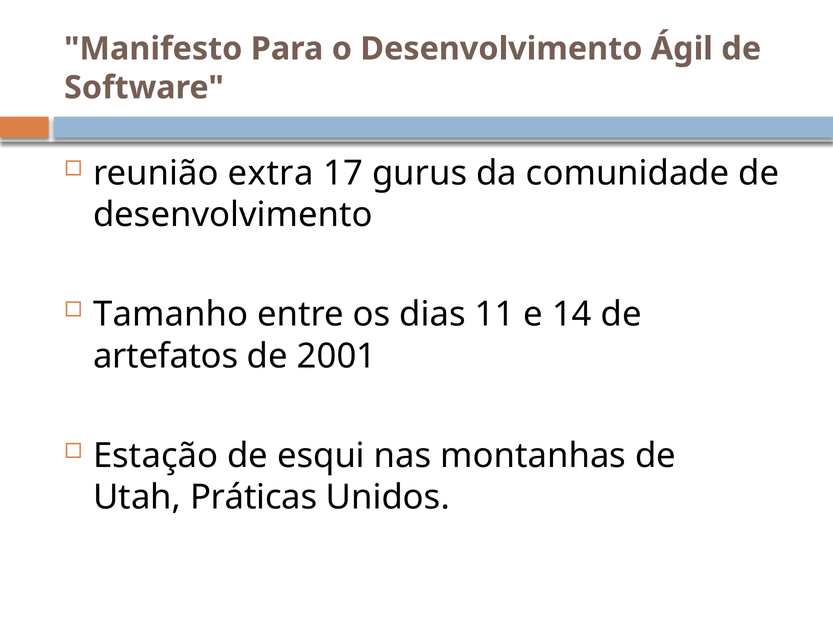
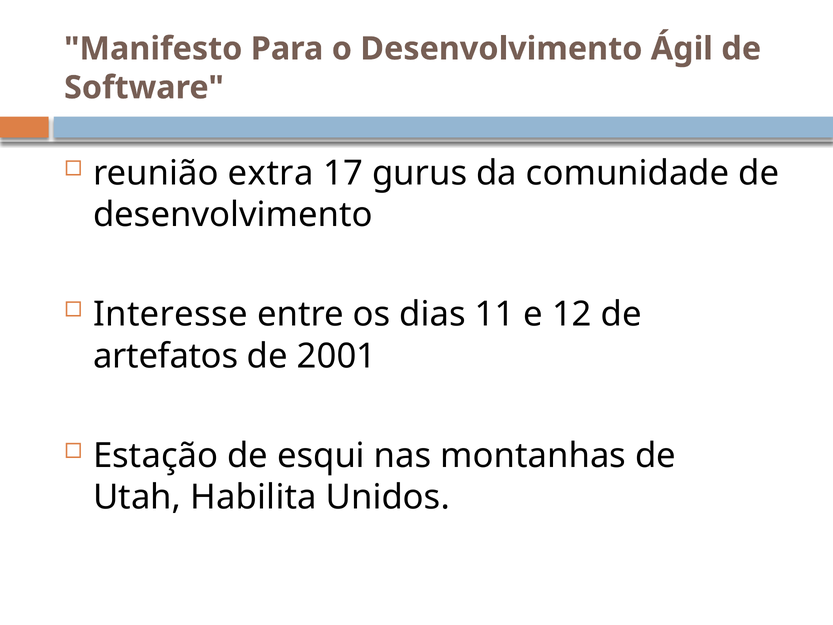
Tamanho: Tamanho -> Interesse
14: 14 -> 12
Práticas: Práticas -> Habilita
